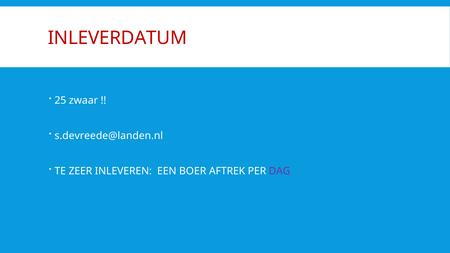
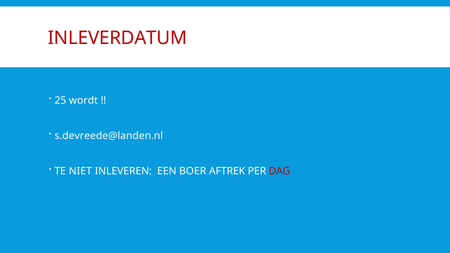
zwaar: zwaar -> wordt
ZEER: ZEER -> NIET
DAG colour: purple -> red
